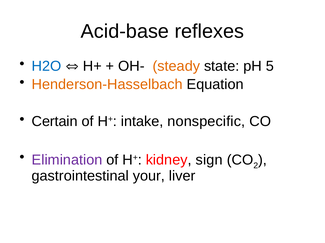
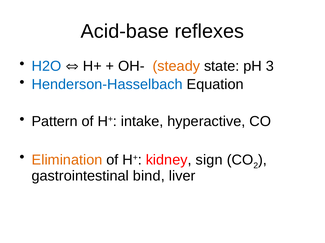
5: 5 -> 3
Henderson-Hasselbach colour: orange -> blue
Certain: Certain -> Pattern
nonspecific: nonspecific -> hyperactive
Elimination colour: purple -> orange
your: your -> bind
